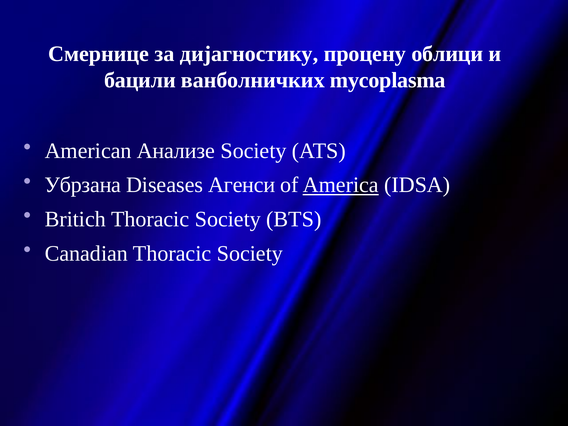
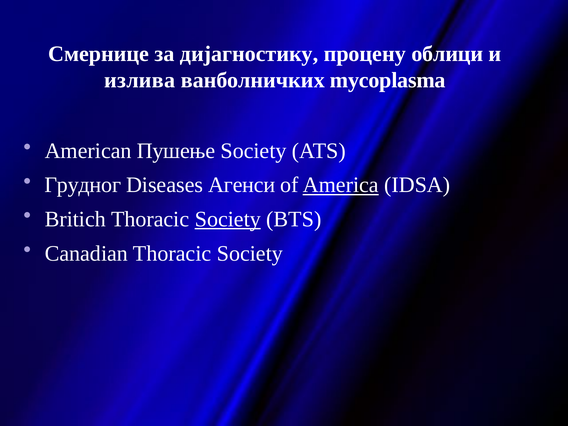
бацили: бацили -> излива
Анализе: Анализе -> Пушење
Убрзана: Убрзана -> Грудног
Society at (228, 219) underline: none -> present
